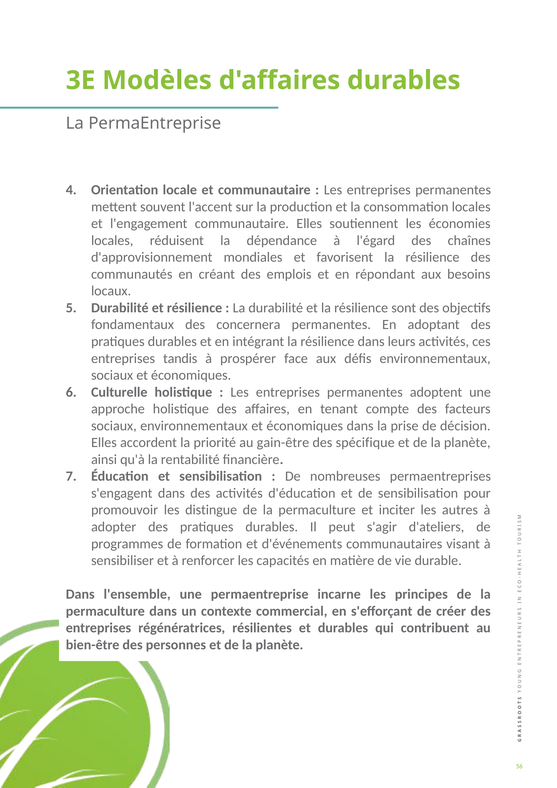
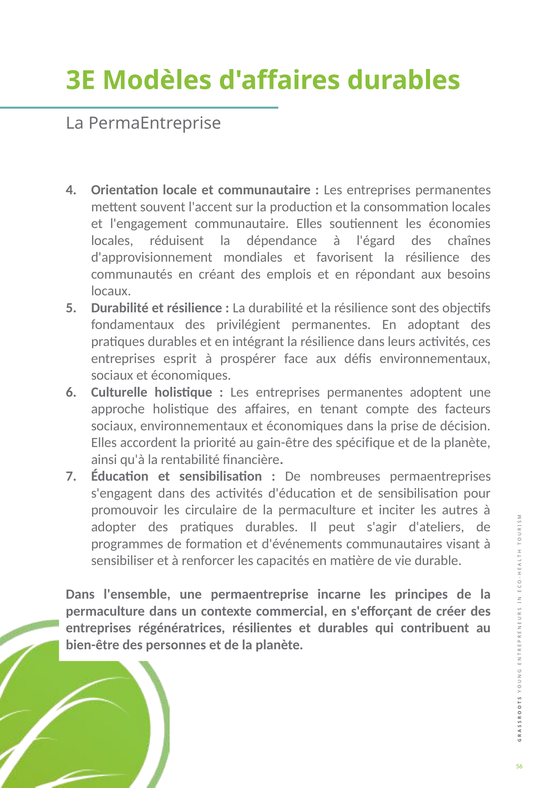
concernera: concernera -> privilégient
tandis: tandis -> esprit
distingue: distingue -> circulaire
